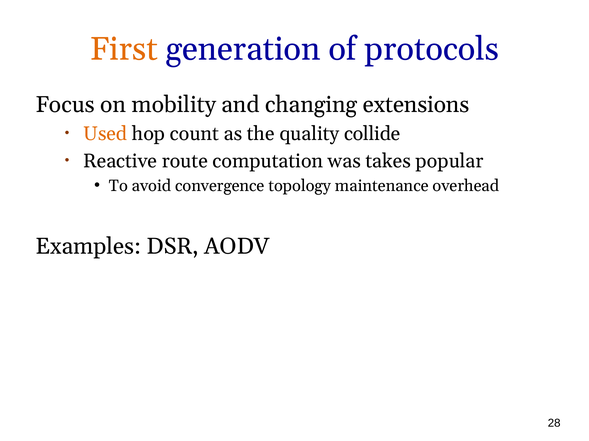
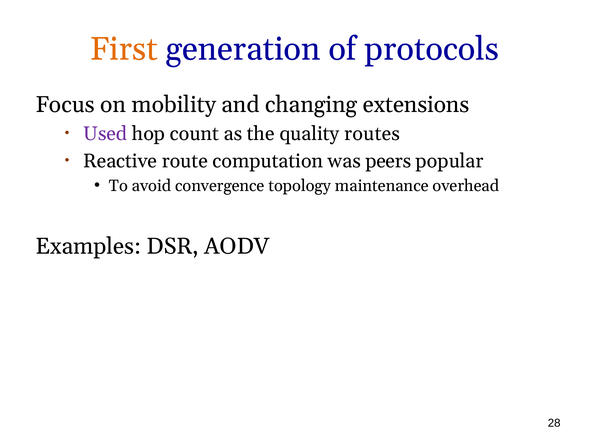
Used colour: orange -> purple
collide: collide -> routes
takes: takes -> peers
